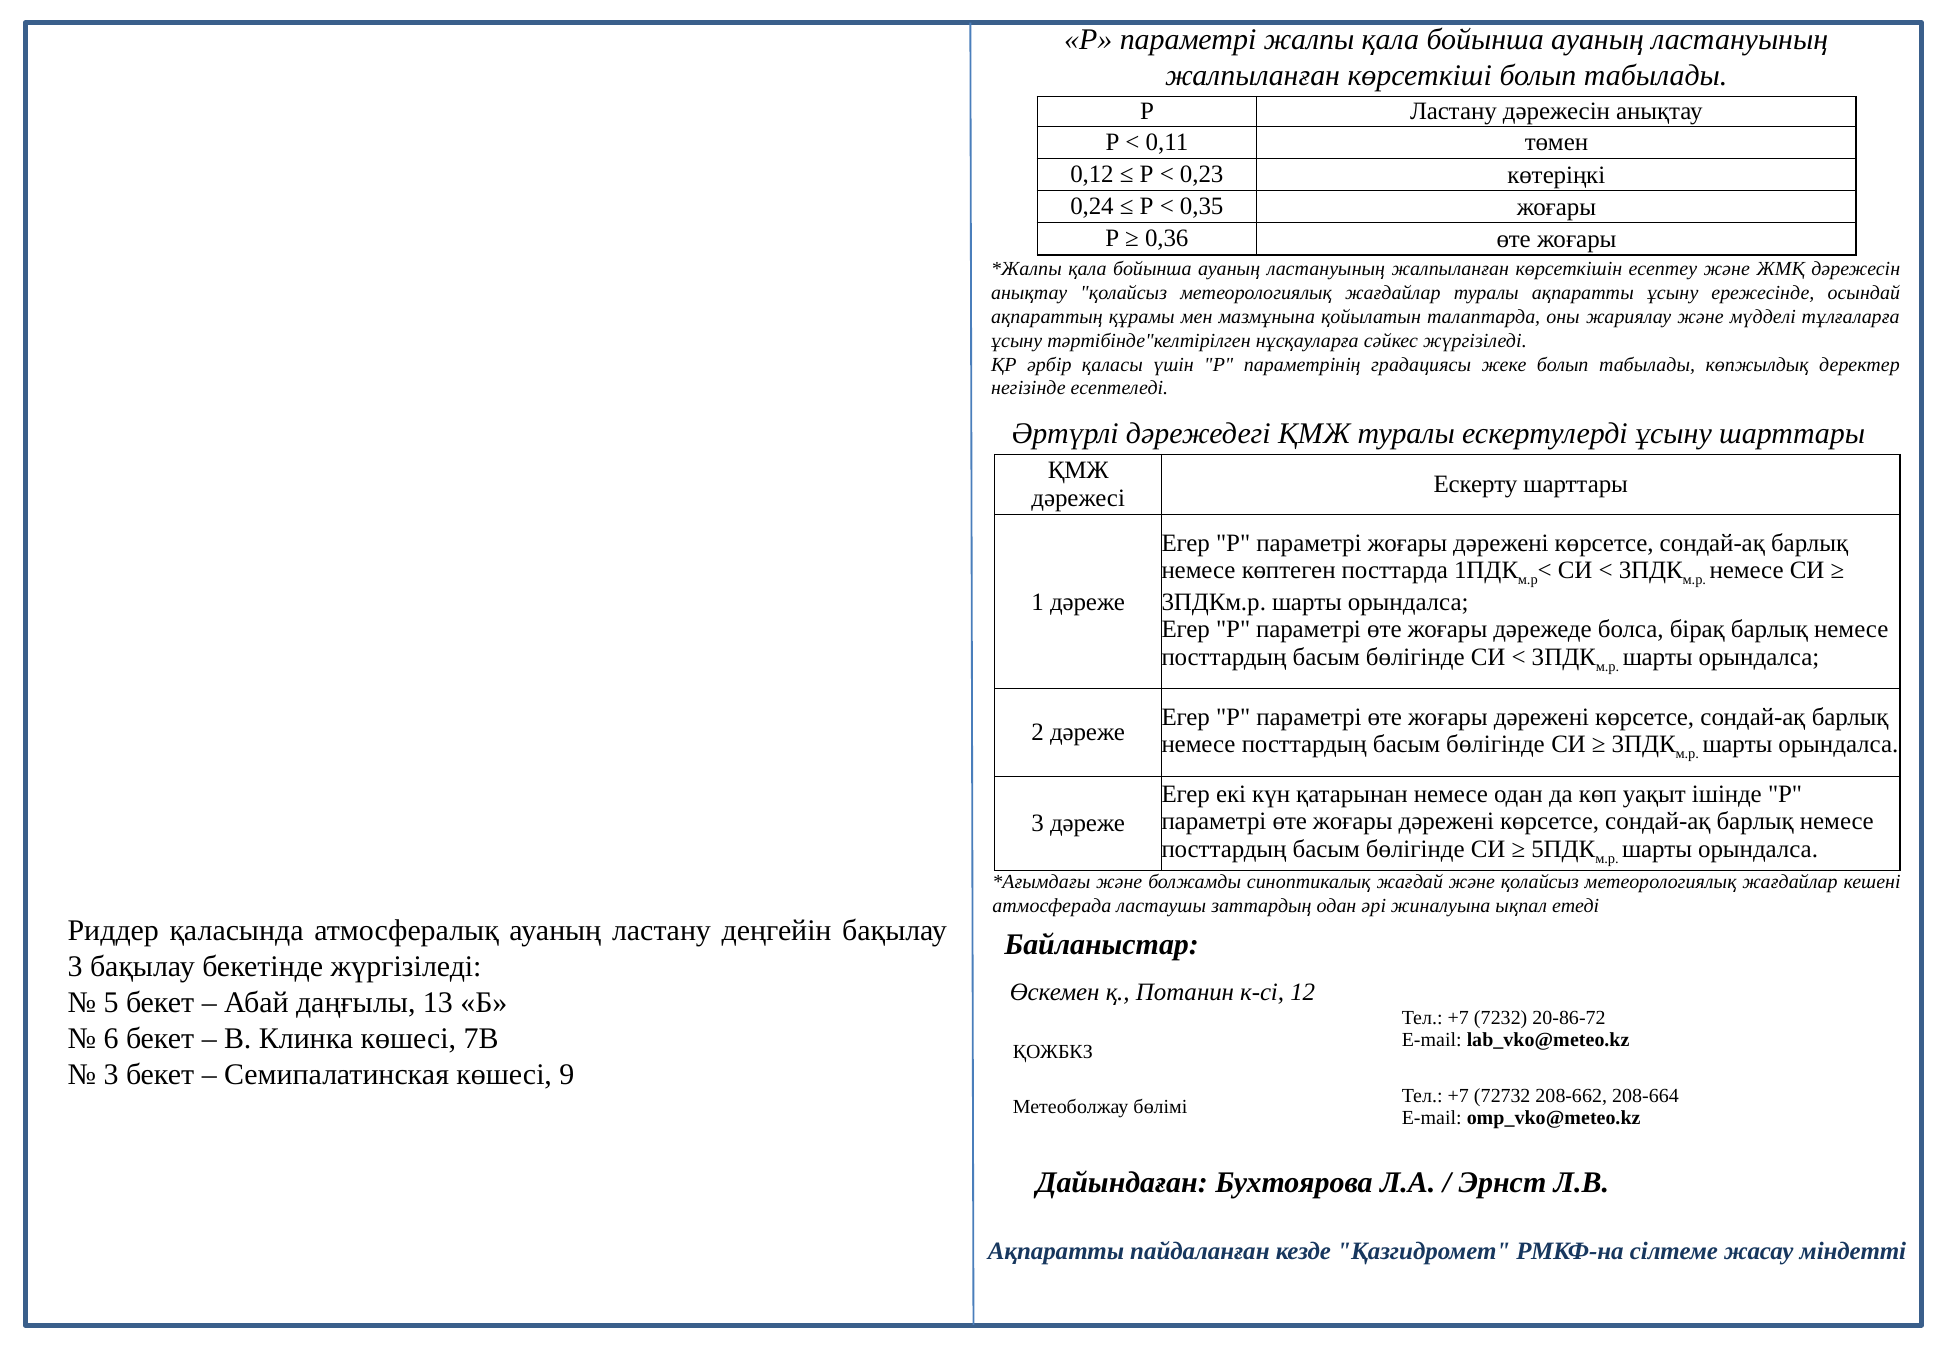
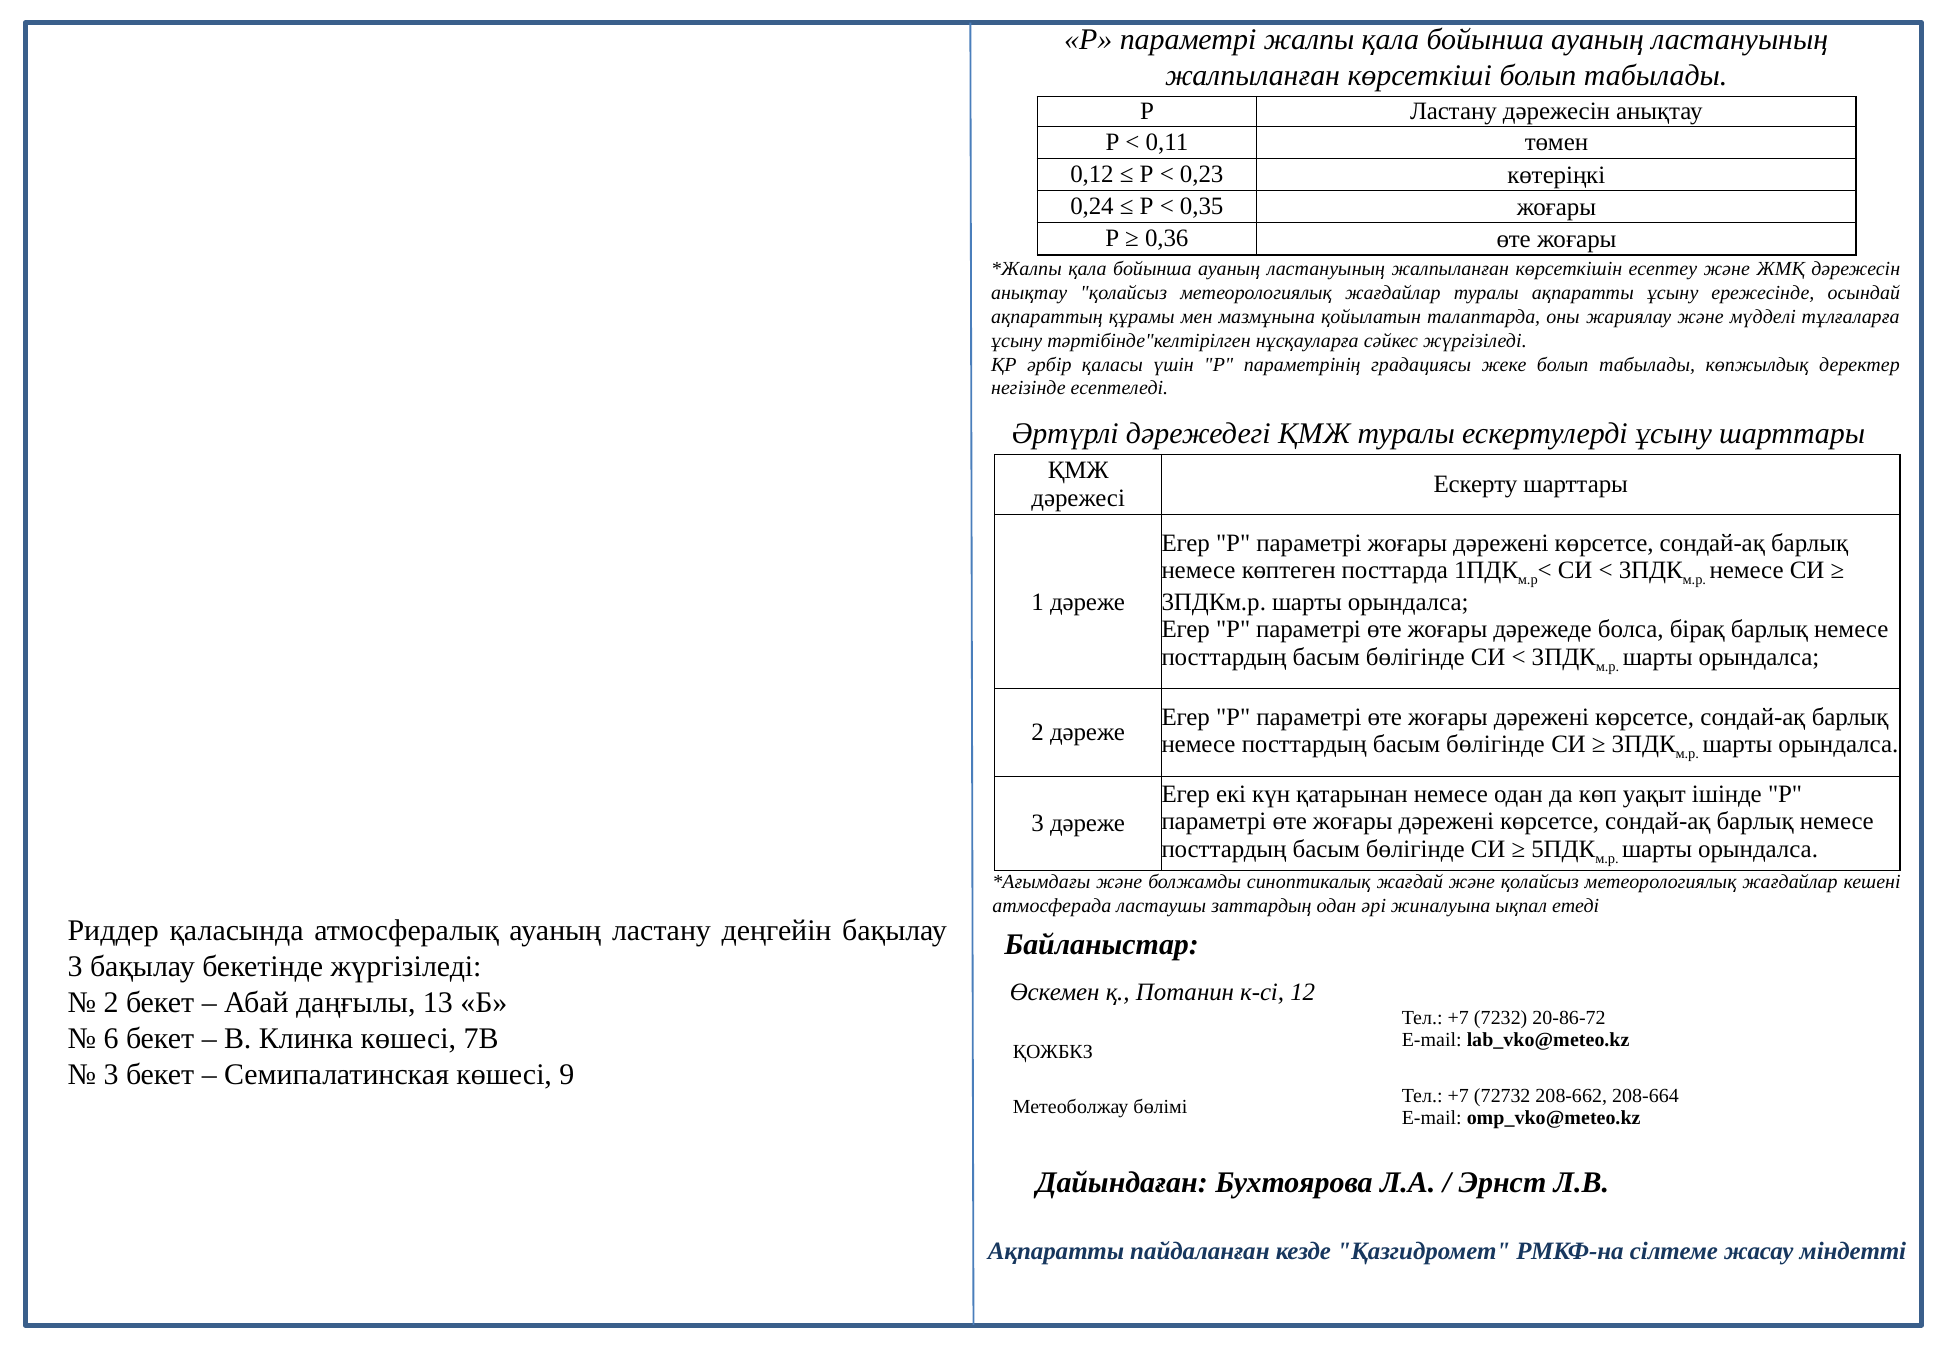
5 at (111, 1002): 5 -> 2
